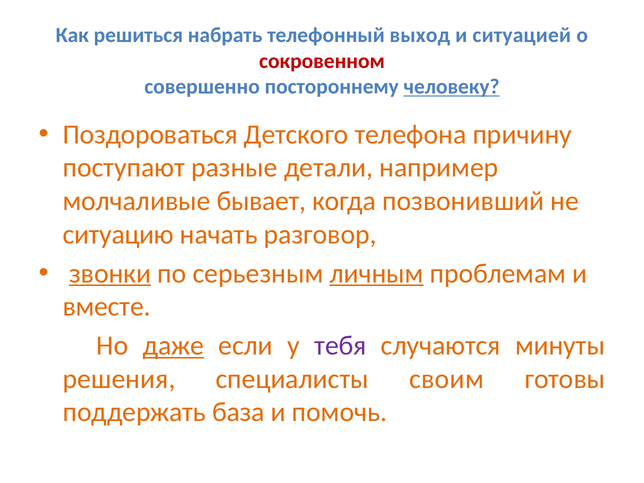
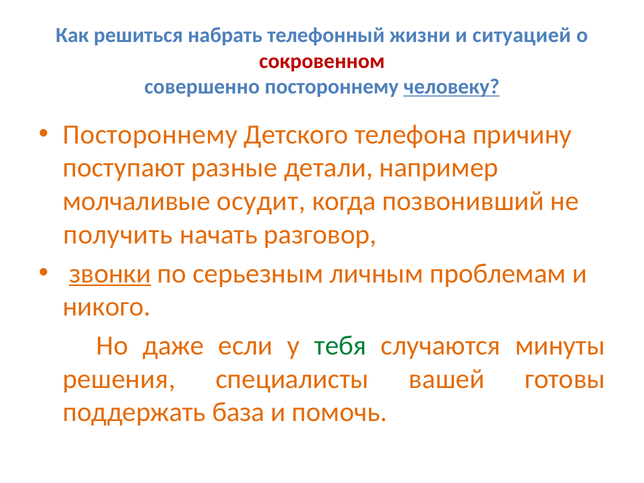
выход: выход -> жизни
Поздороваться at (150, 135): Поздороваться -> Постороннему
бывает: бывает -> осудит
ситуацию: ситуацию -> получить
личным underline: present -> none
вместе: вместе -> никого
даже underline: present -> none
тебя colour: purple -> green
своим: своим -> вашей
